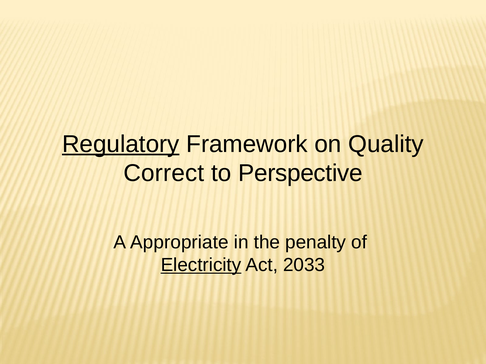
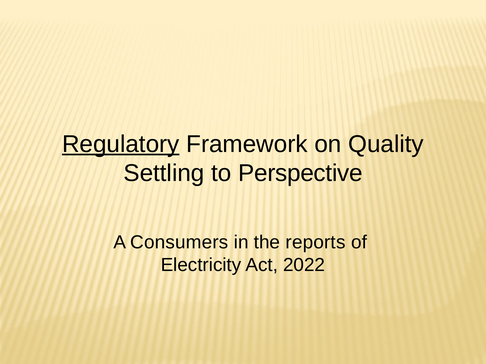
Correct: Correct -> Settling
Appropriate: Appropriate -> Consumers
penalty: penalty -> reports
Electricity underline: present -> none
2033: 2033 -> 2022
